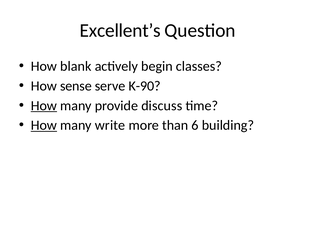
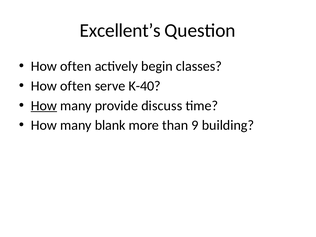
blank at (76, 66): blank -> often
sense at (76, 86): sense -> often
K-90: K-90 -> K-40
How at (44, 125) underline: present -> none
write: write -> blank
6: 6 -> 9
